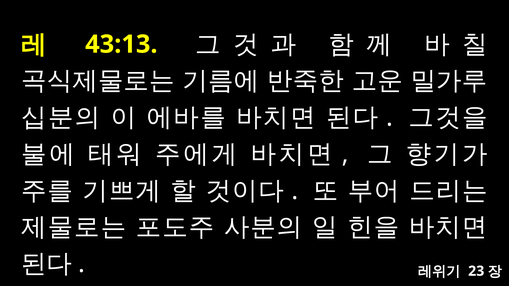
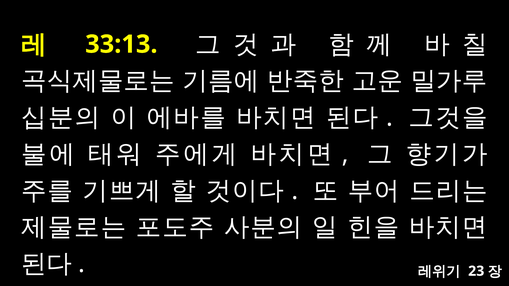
43:13: 43:13 -> 33:13
